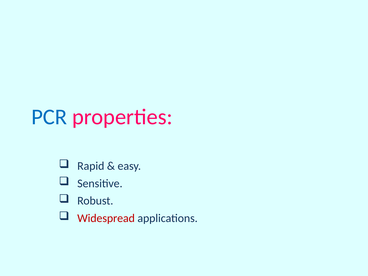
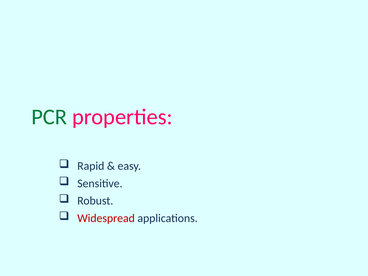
PCR colour: blue -> green
